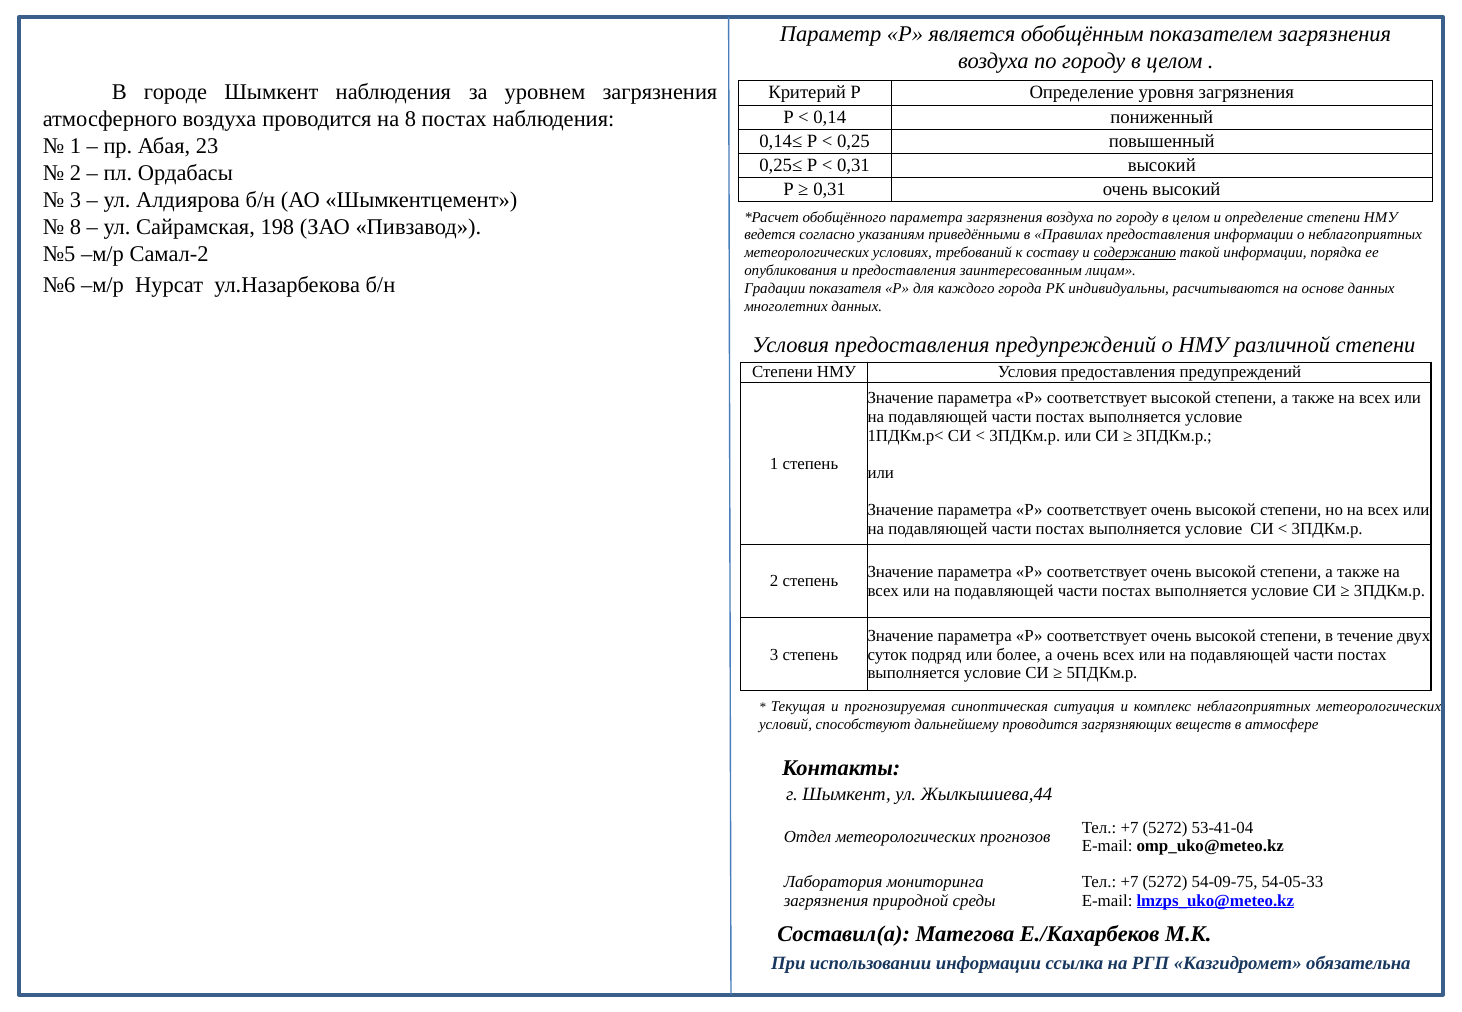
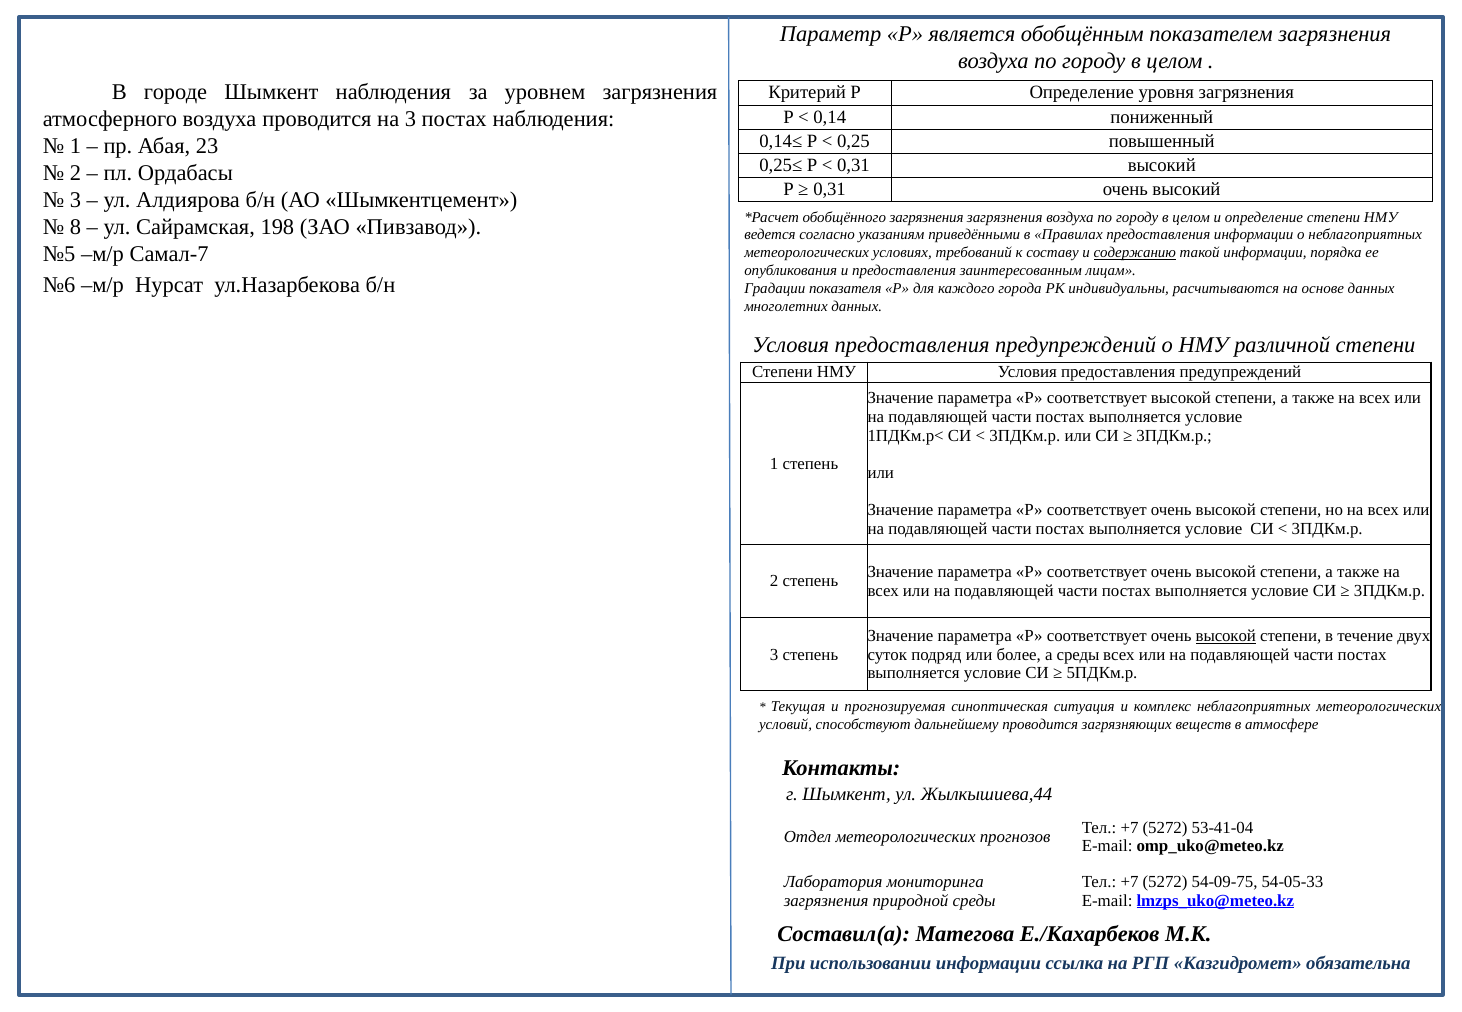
на 8: 8 -> 3
обобщённого параметра: параметра -> загрязнения
Самал-2: Самал-2 -> Самал-7
высокой at (1226, 636) underline: none -> present
а очень: очень -> среды
